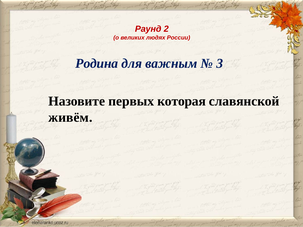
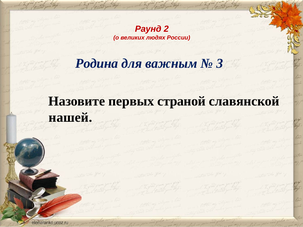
которая: которая -> страной
живём: живём -> нашей
